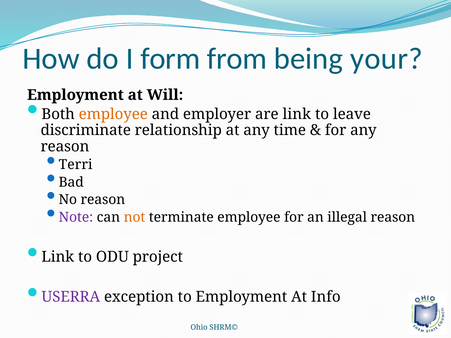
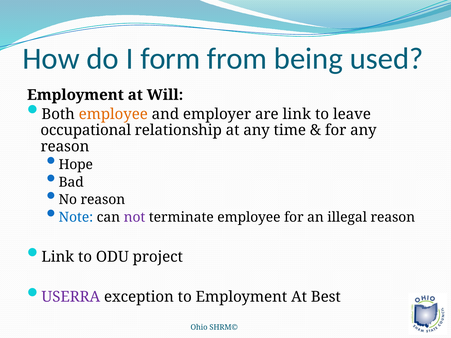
your: your -> used
discriminate: discriminate -> occupational
Terri: Terri -> Hope
Note colour: purple -> blue
not colour: orange -> purple
Info: Info -> Best
